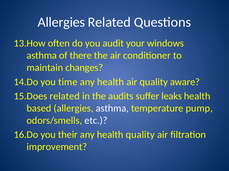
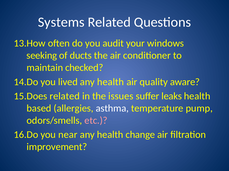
Allergies at (61, 22): Allergies -> Systems
asthma at (42, 56): asthma -> seeking
there: there -> ducts
changes: changes -> checked
time: time -> lived
audits: audits -> issues
etc colour: white -> pink
their: their -> near
health quality: quality -> change
